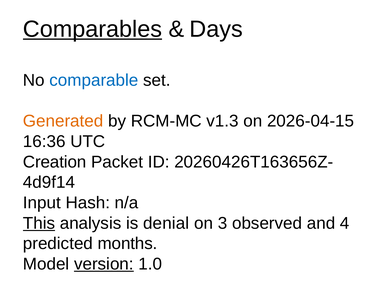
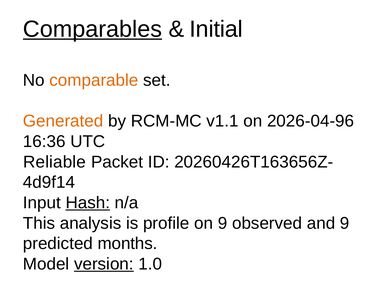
Days: Days -> Initial
comparable colour: blue -> orange
v1.3: v1.3 -> v1.1
2026-04-15: 2026-04-15 -> 2026-04-96
Creation: Creation -> Reliable
Hash underline: none -> present
This underline: present -> none
denial: denial -> profile
on 3: 3 -> 9
and 4: 4 -> 9
